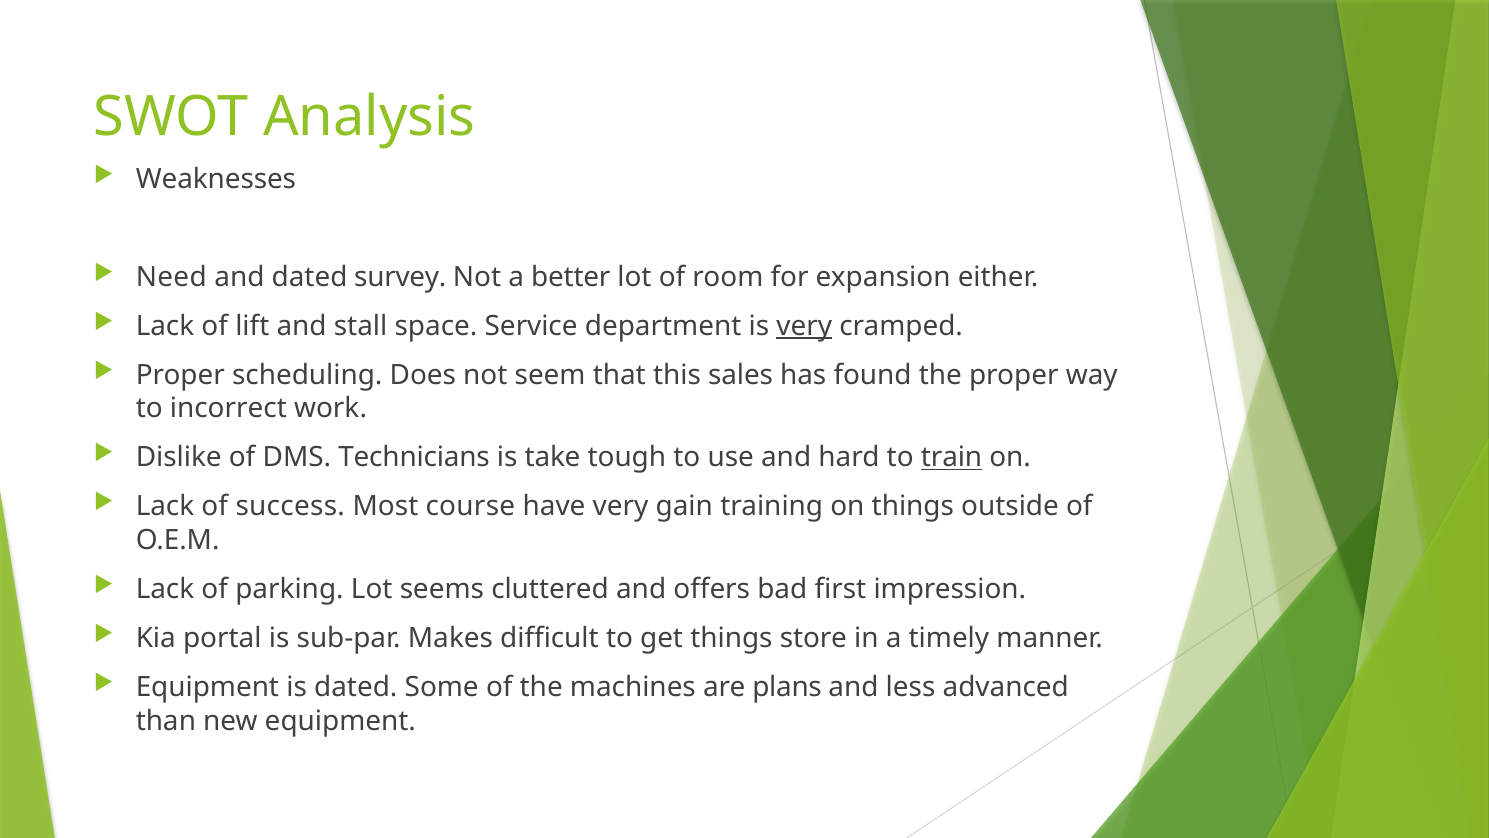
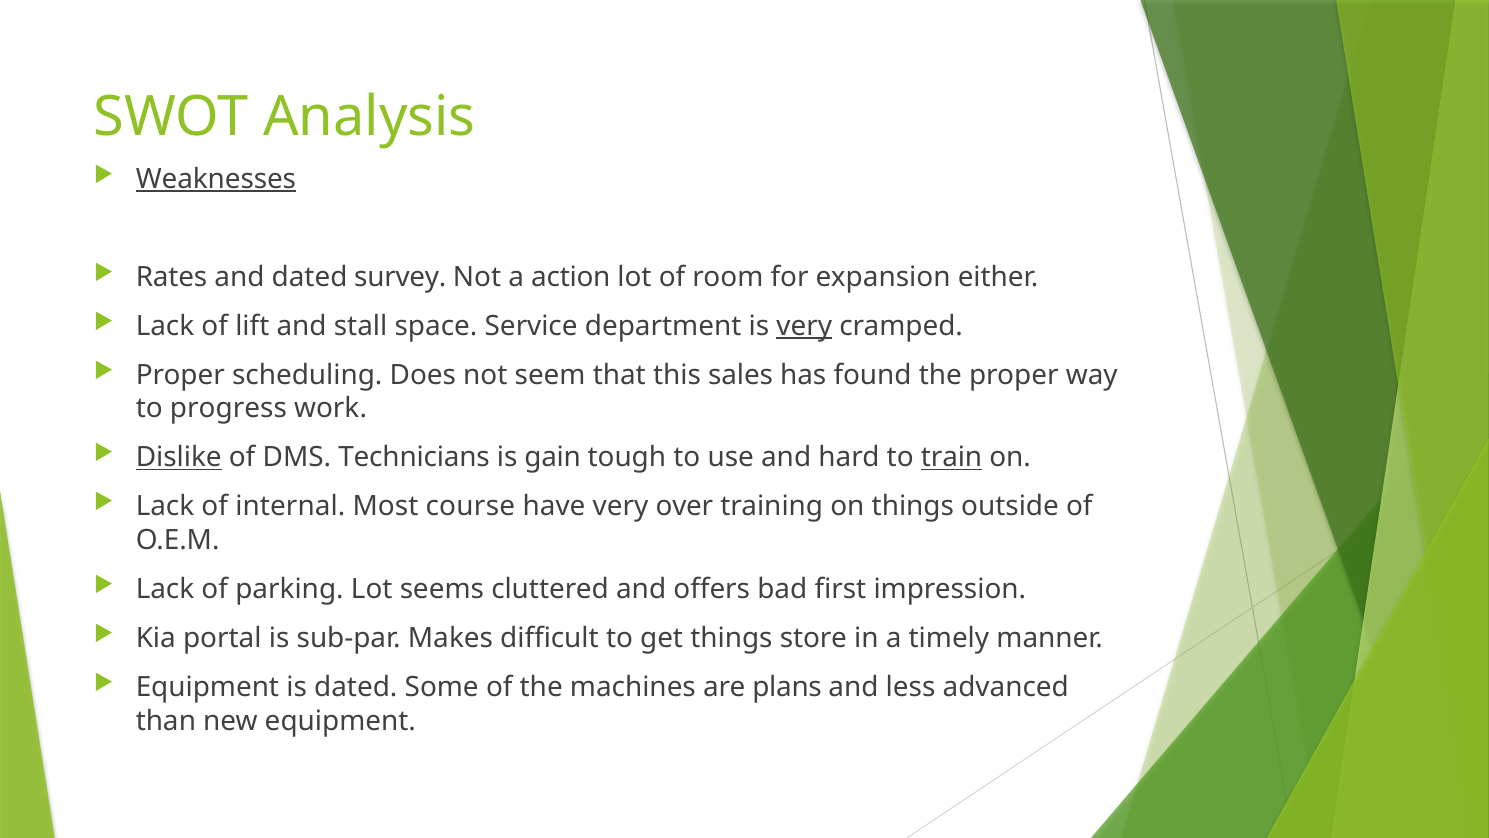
Weaknesses underline: none -> present
Need: Need -> Rates
better: better -> action
incorrect: incorrect -> progress
Dislike underline: none -> present
take: take -> gain
success: success -> internal
gain: gain -> over
